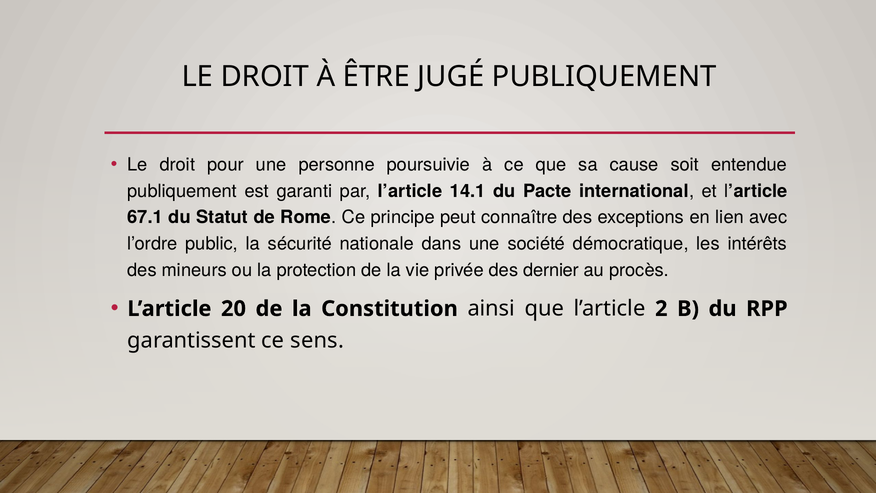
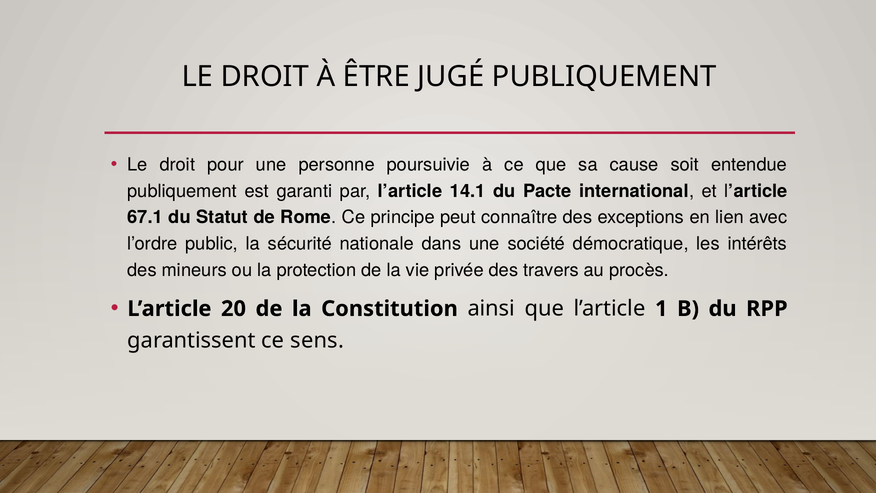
dernier: dernier -> travers
2: 2 -> 1
